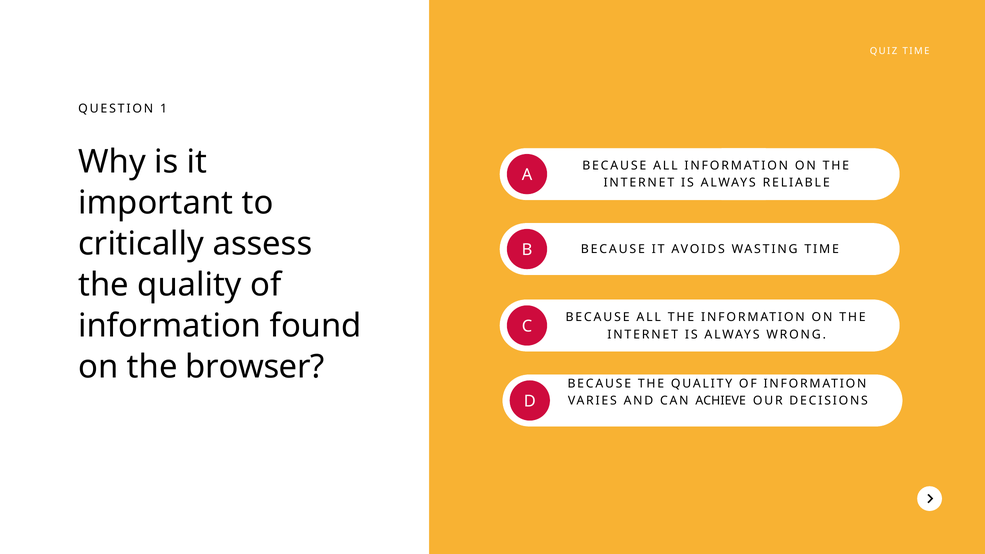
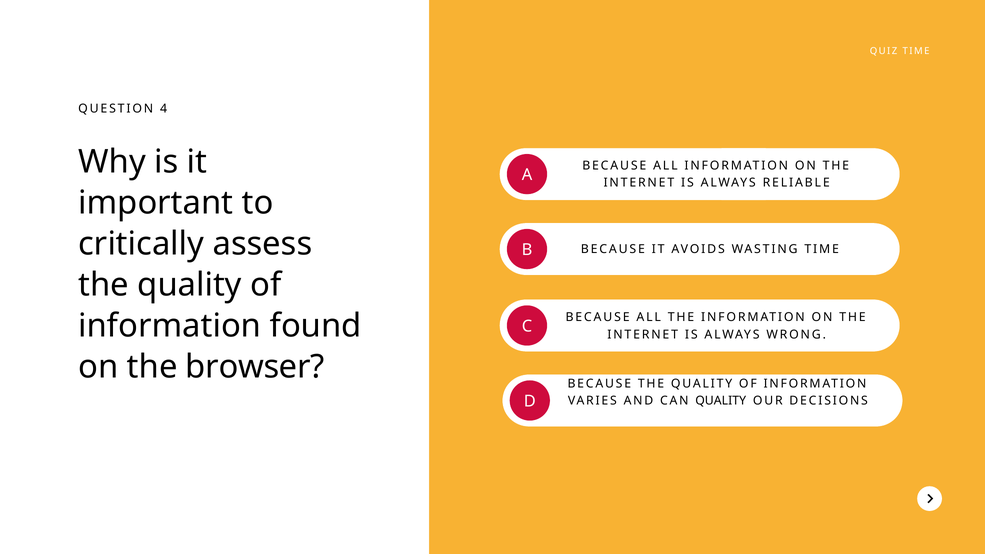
1: 1 -> 4
CAN ACHIEVE: ACHIEVE -> QUALITY
